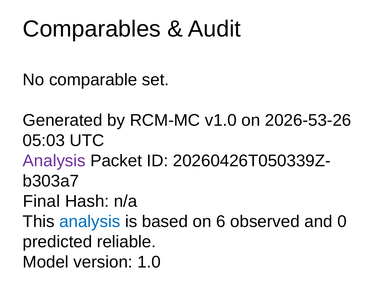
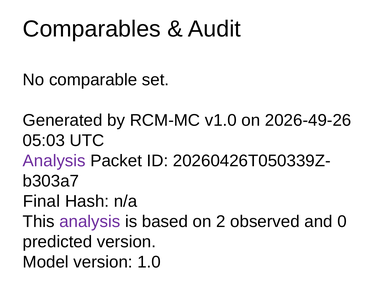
2026-53-26: 2026-53-26 -> 2026-49-26
analysis at (90, 222) colour: blue -> purple
6: 6 -> 2
predicted reliable: reliable -> version
